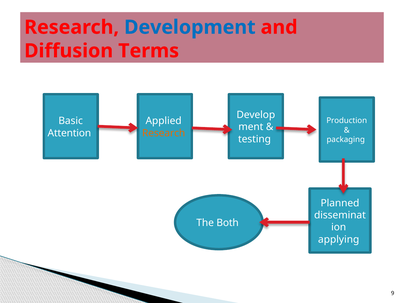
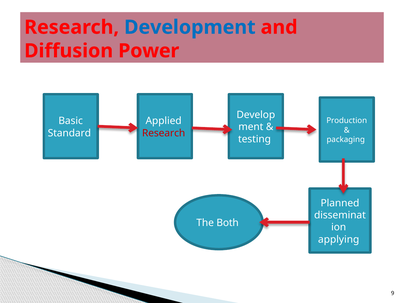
Terms: Terms -> Power
Attention: Attention -> Standard
Research at (164, 133) colour: orange -> red
